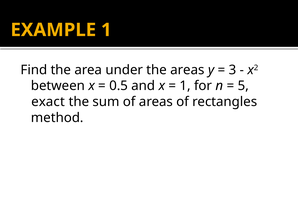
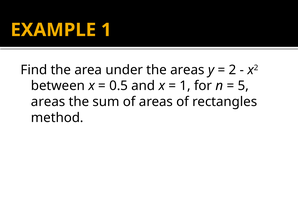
3: 3 -> 2
exact at (48, 102): exact -> areas
